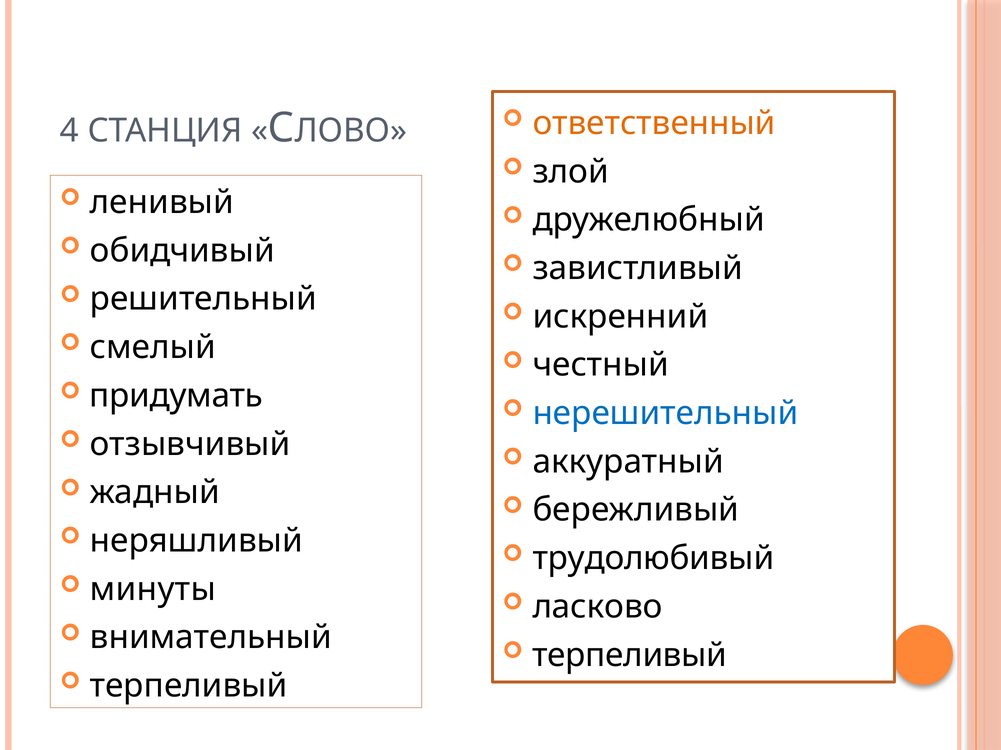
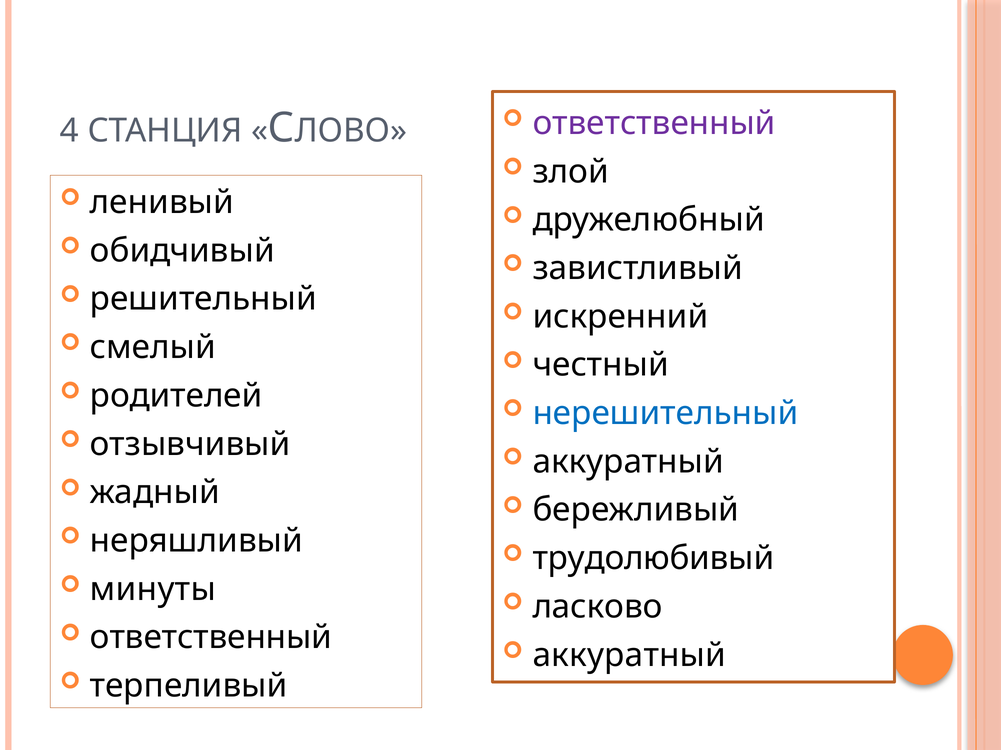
ответственный at (654, 123) colour: orange -> purple
придумать: придумать -> родителей
внимательный at (211, 638): внимательный -> ответственный
терпеливый at (630, 656): терпеливый -> аккуратный
